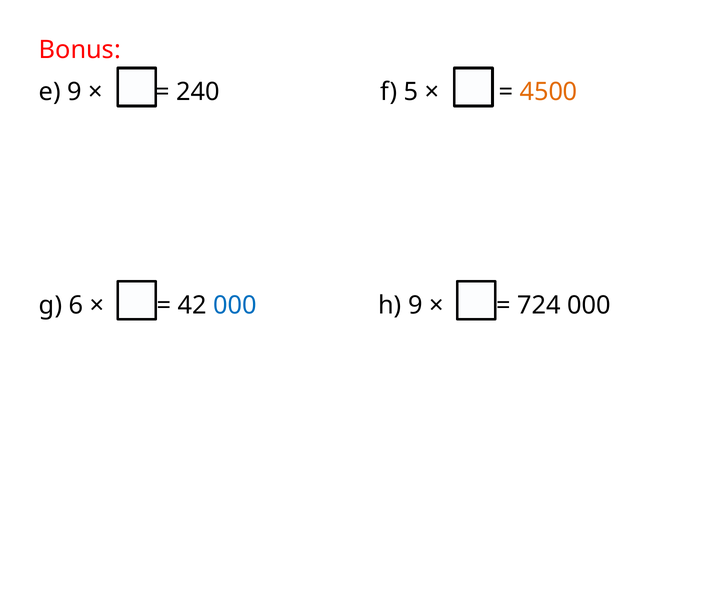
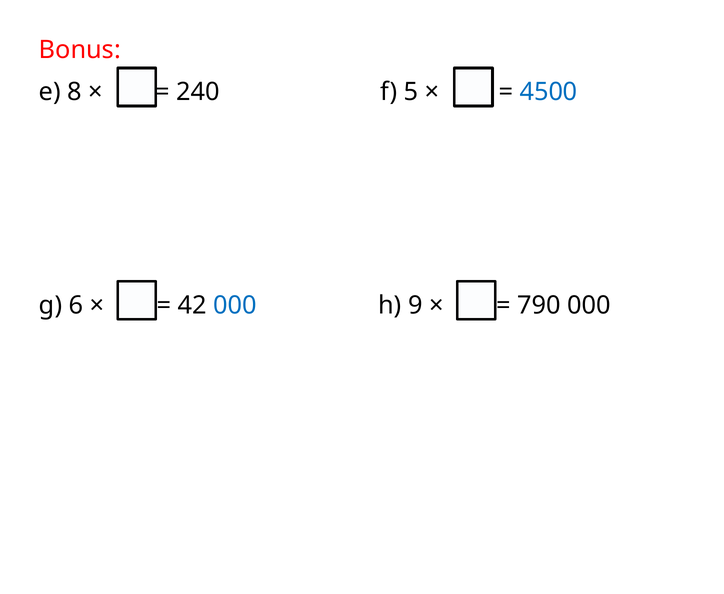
e 9: 9 -> 8
4500 colour: orange -> blue
724: 724 -> 790
